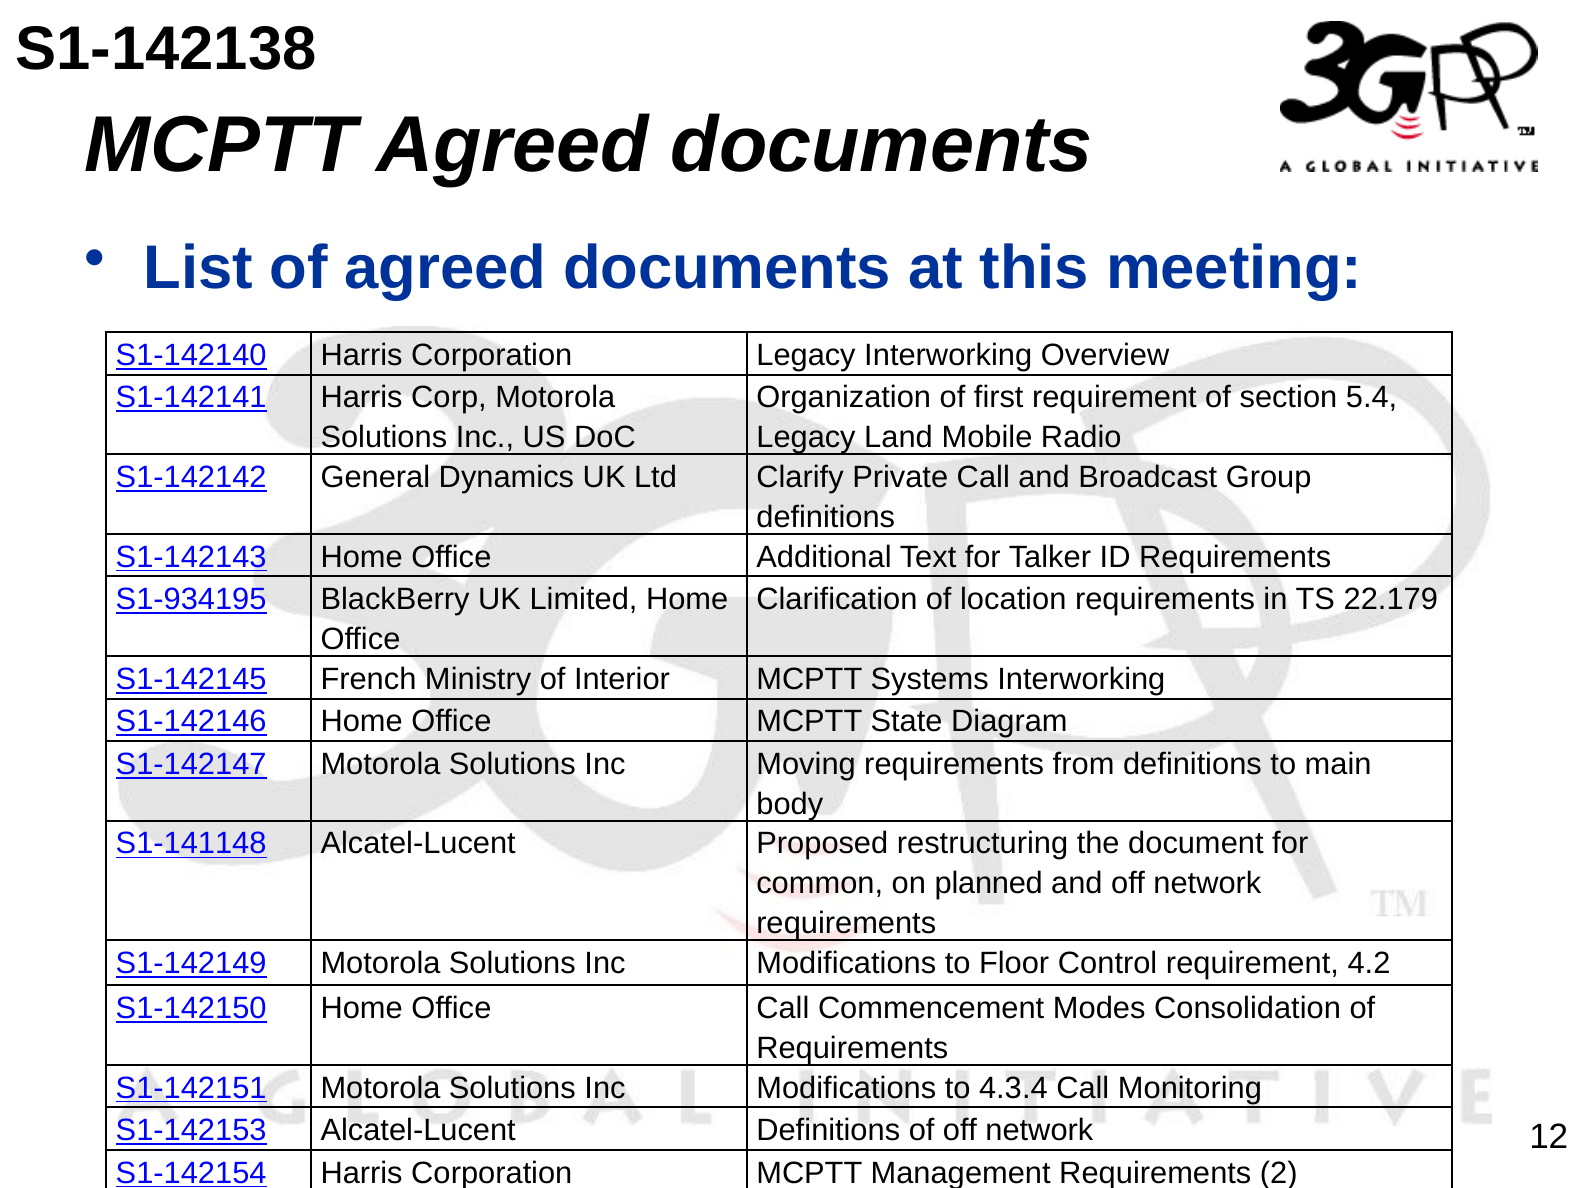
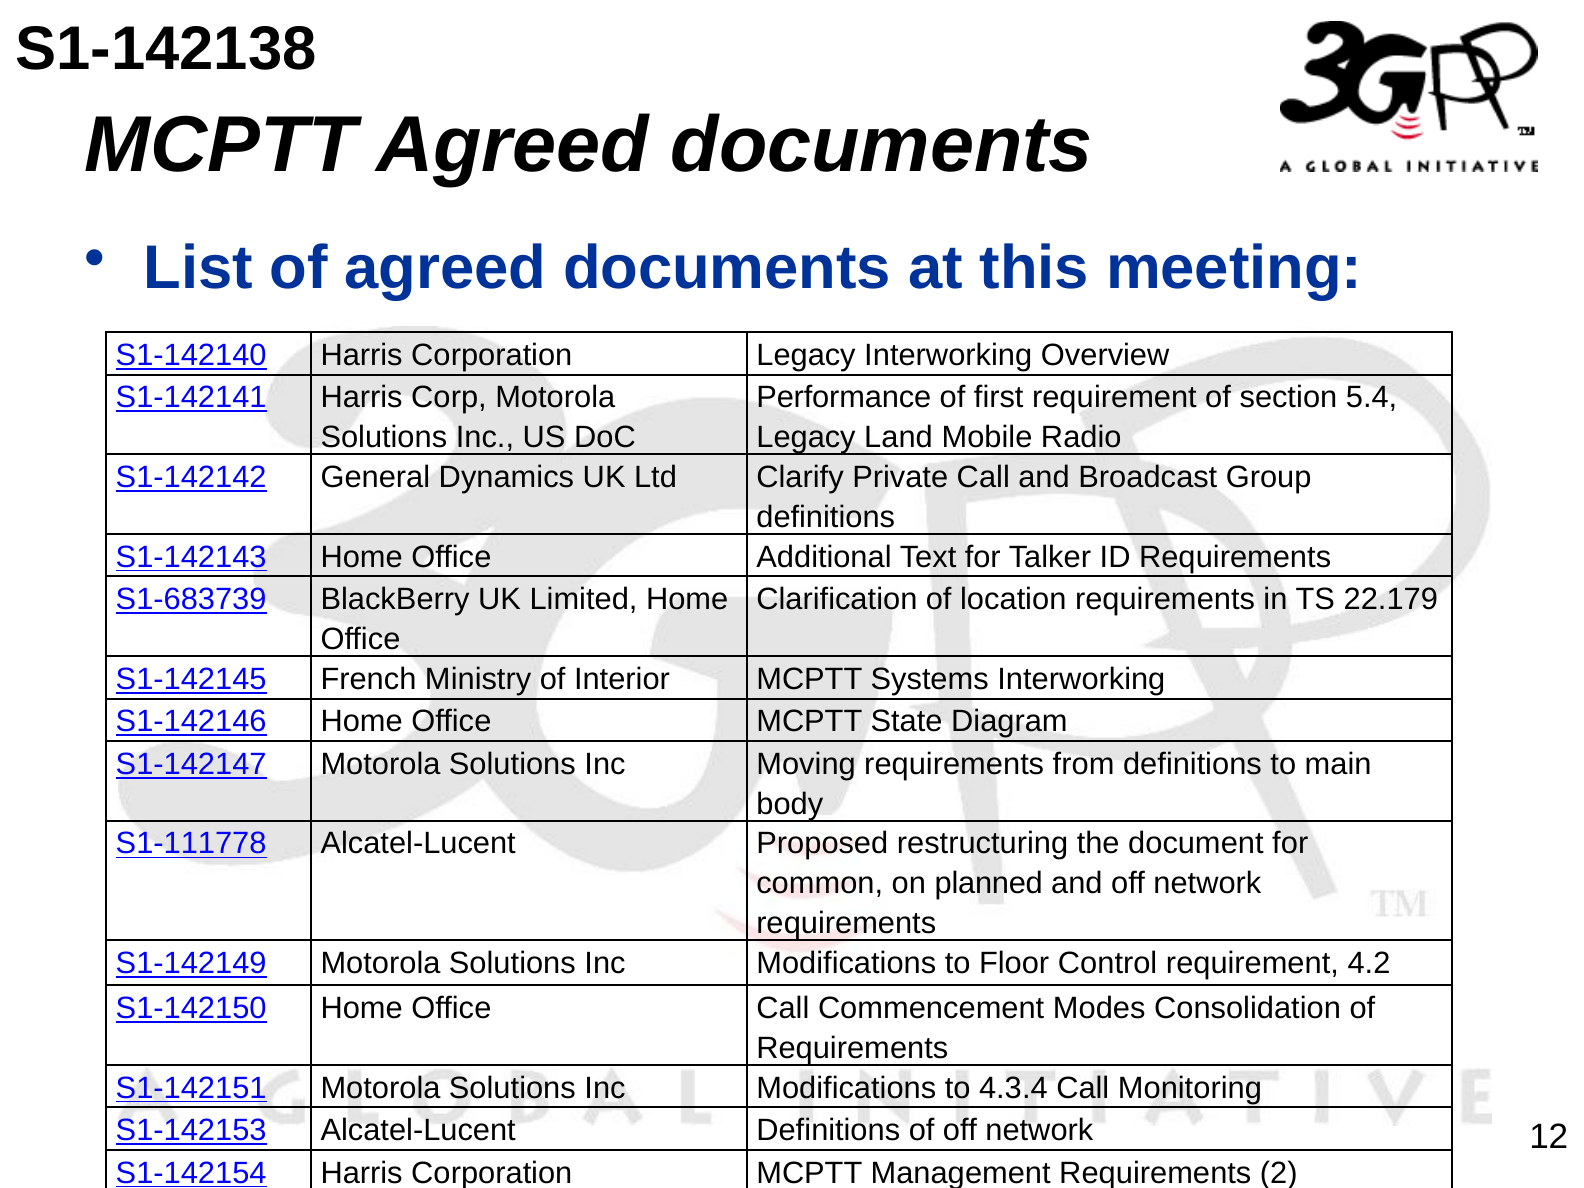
Organization: Organization -> Performance
S1-934195: S1-934195 -> S1-683739
S1-141148: S1-141148 -> S1-111778
